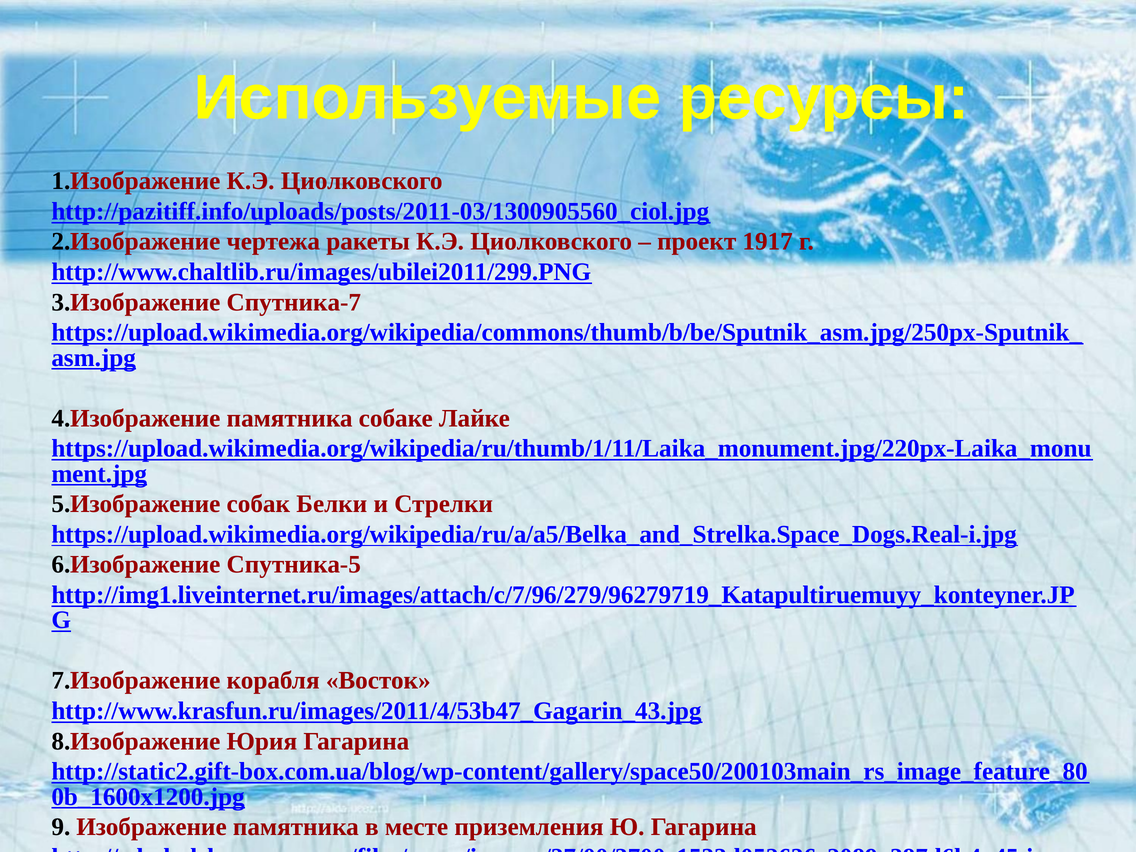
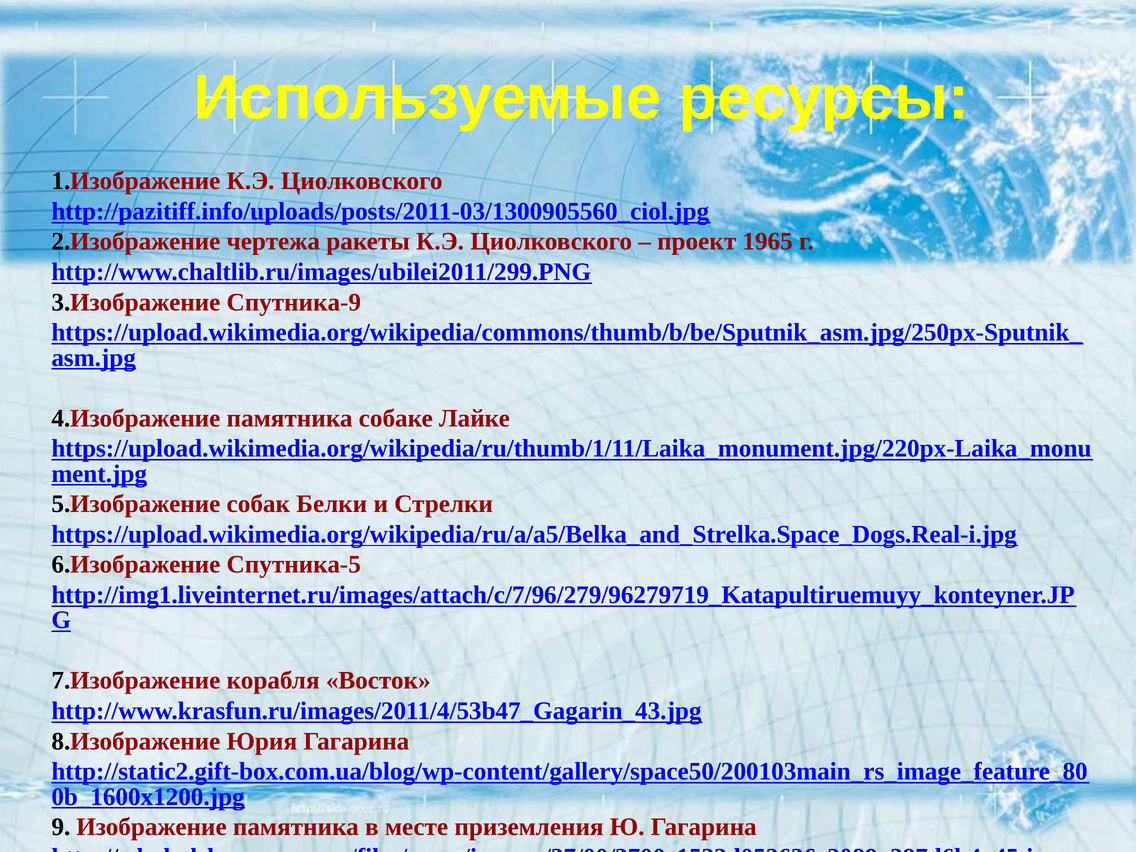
1917: 1917 -> 1965
Спутника-7: Спутника-7 -> Спутника-9
